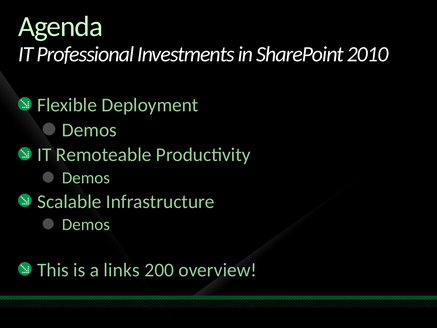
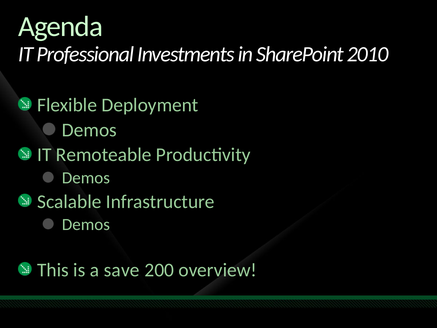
links: links -> save
